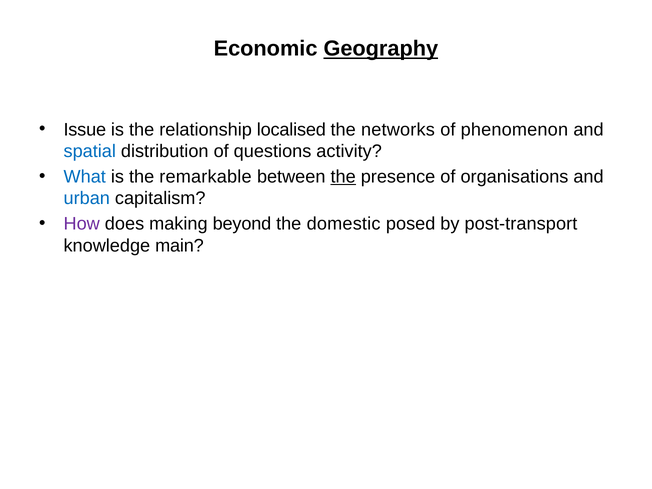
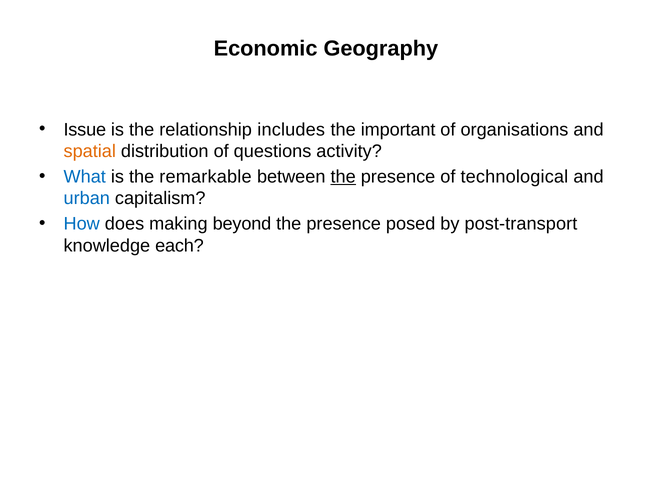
Geography underline: present -> none
localised: localised -> includes
networks: networks -> important
phenomenon: phenomenon -> organisations
spatial colour: blue -> orange
organisations: organisations -> technological
How colour: purple -> blue
domestic at (344, 224): domestic -> presence
main: main -> each
